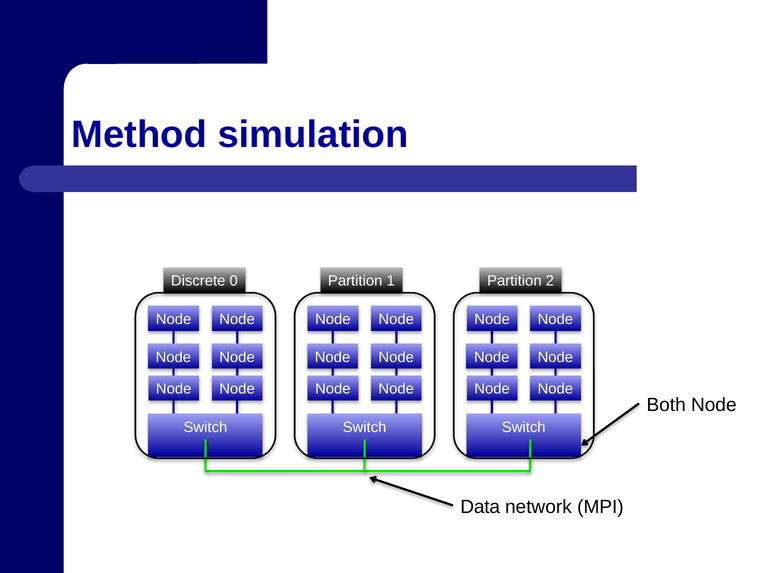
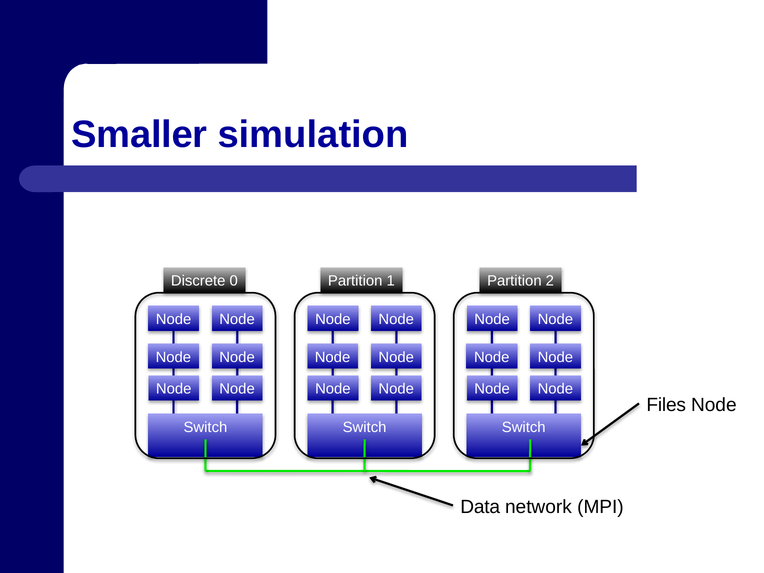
Method: Method -> Smaller
Both: Both -> Files
